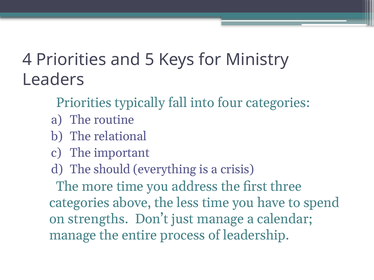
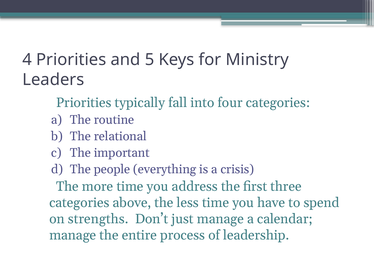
should: should -> people
